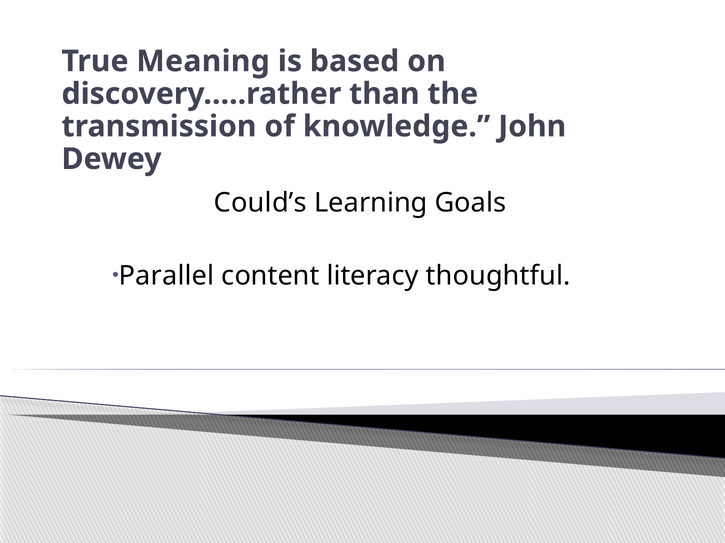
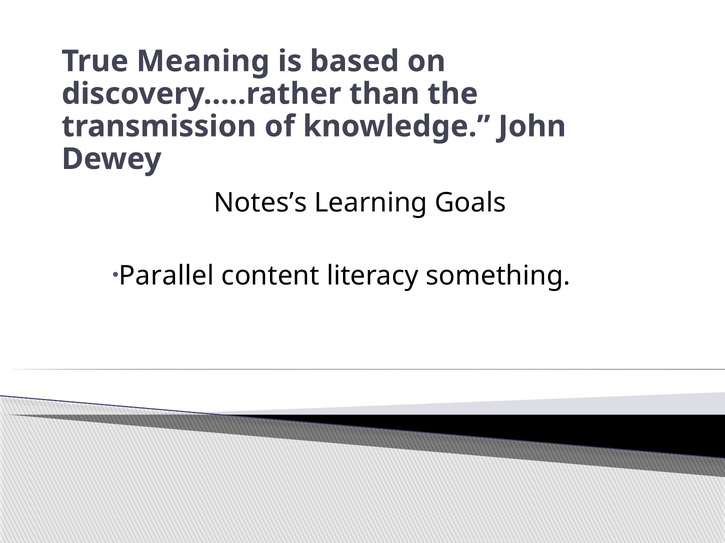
Could’s: Could’s -> Notes’s
thoughtful: thoughtful -> something
